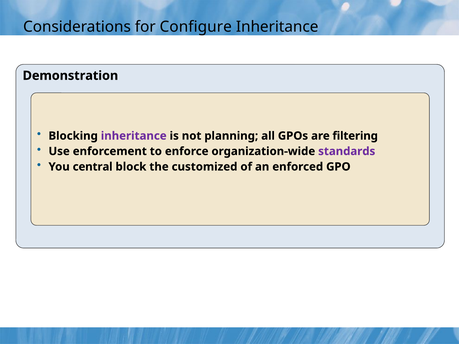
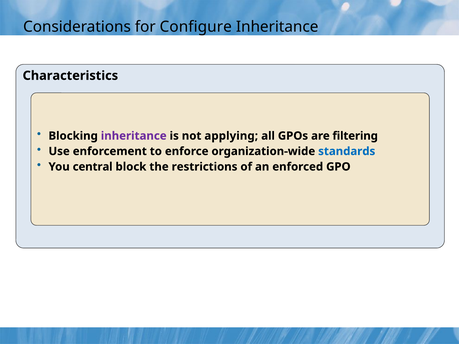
Demonstration: Demonstration -> Characteristics
planning: planning -> applying
standards colour: purple -> blue
customized: customized -> restrictions
